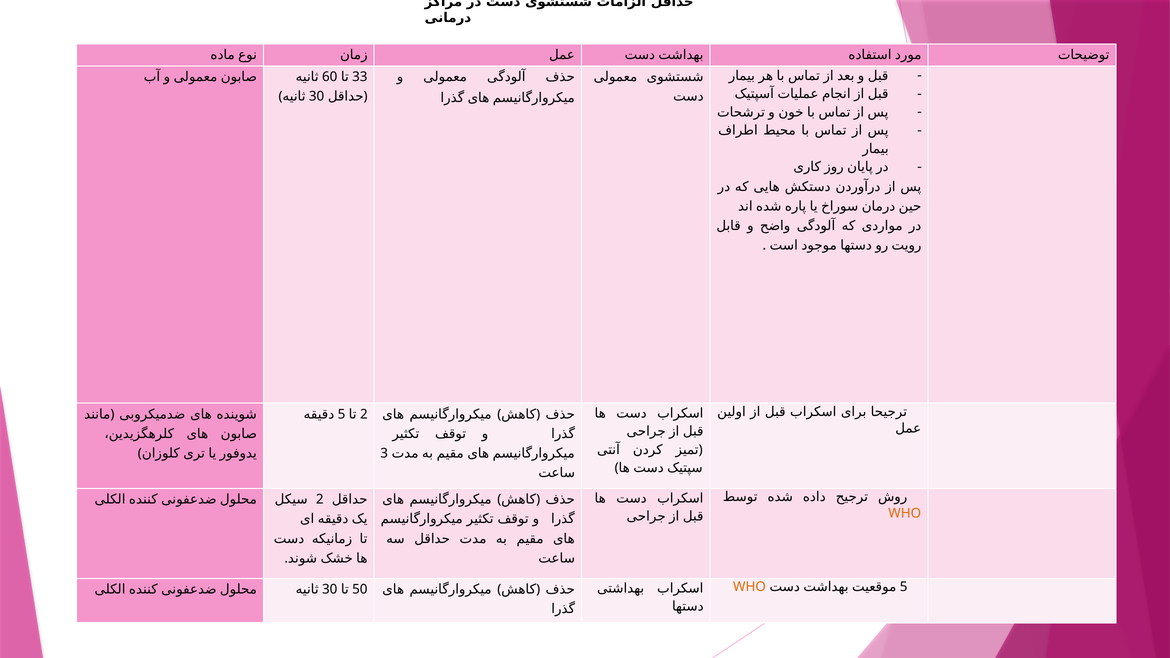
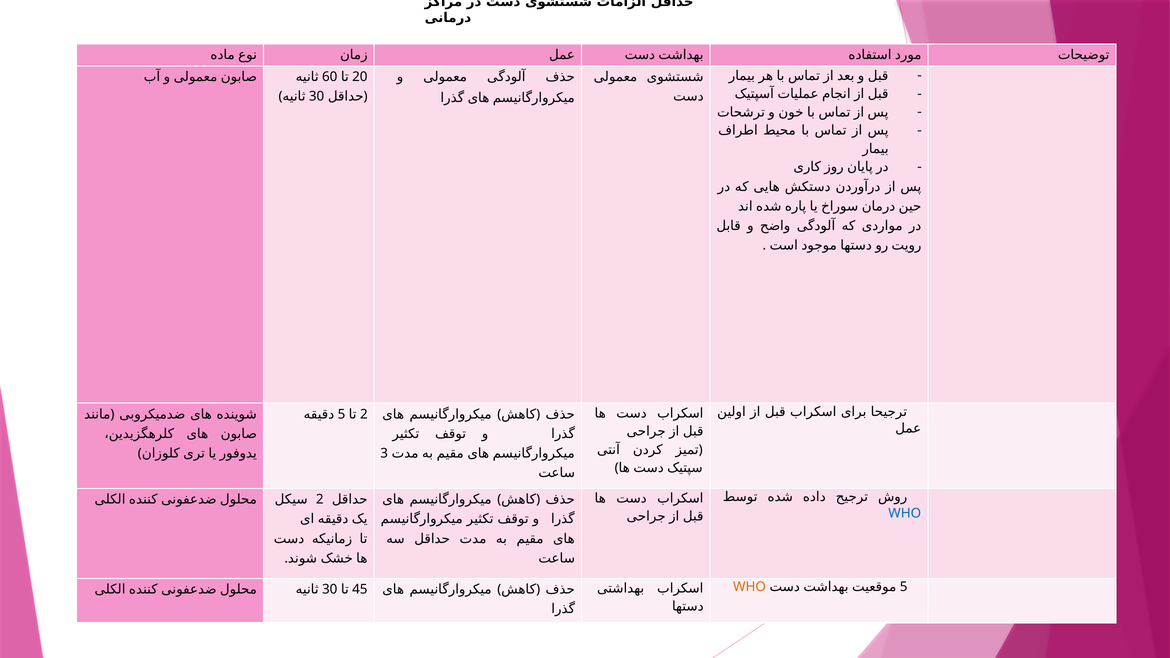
33: 33 -> 20
WHO at (905, 514) colour: orange -> blue
50: 50 -> 45
